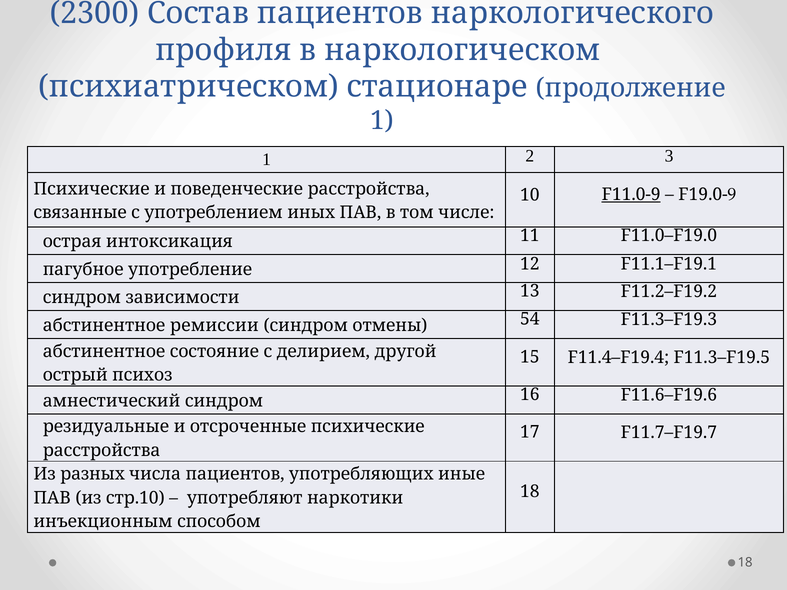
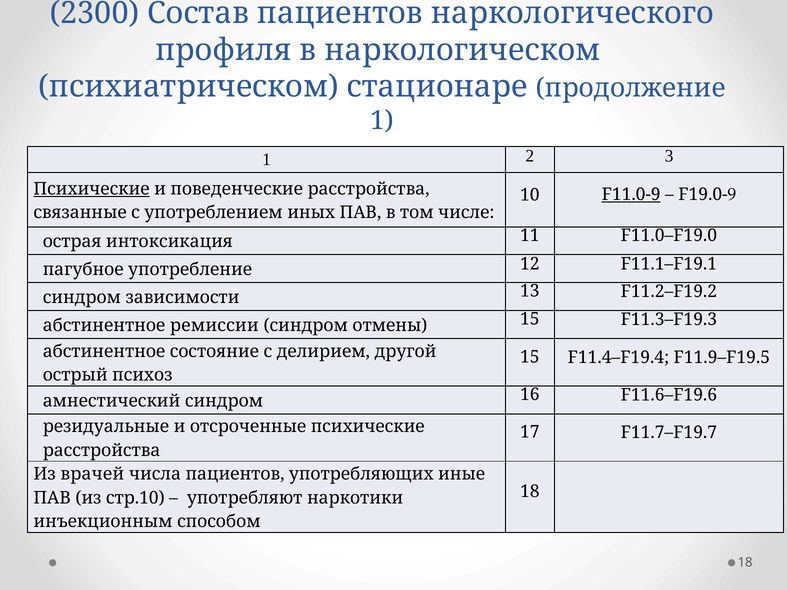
Психические at (92, 189) underline: none -> present
отмены 54: 54 -> 15
F11.3–F19.5: F11.3–F19.5 -> F11.9–F19.5
разных: разных -> врачей
